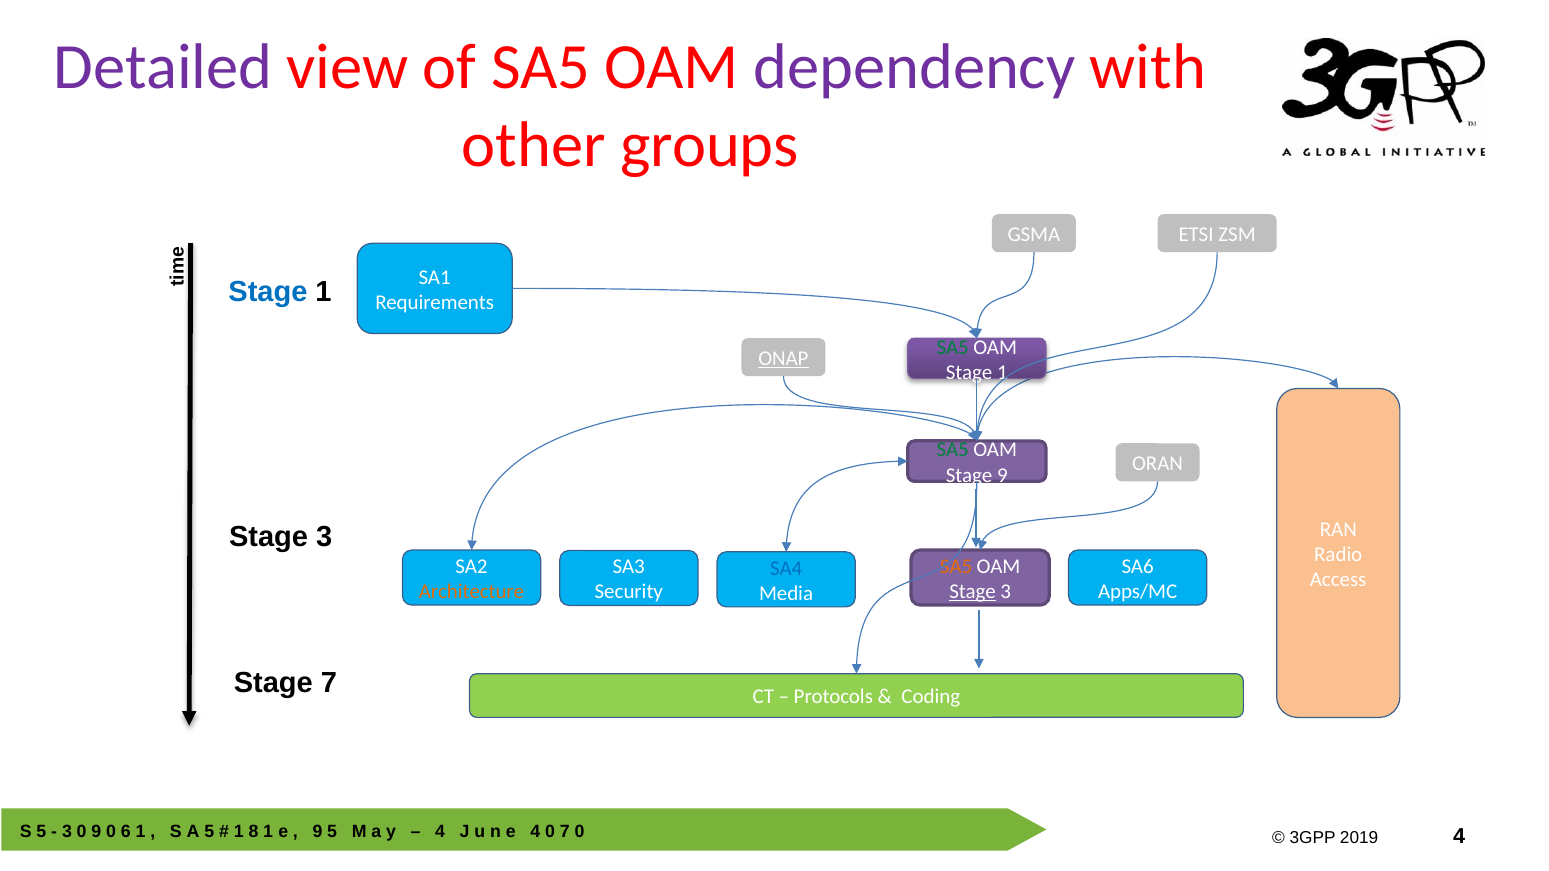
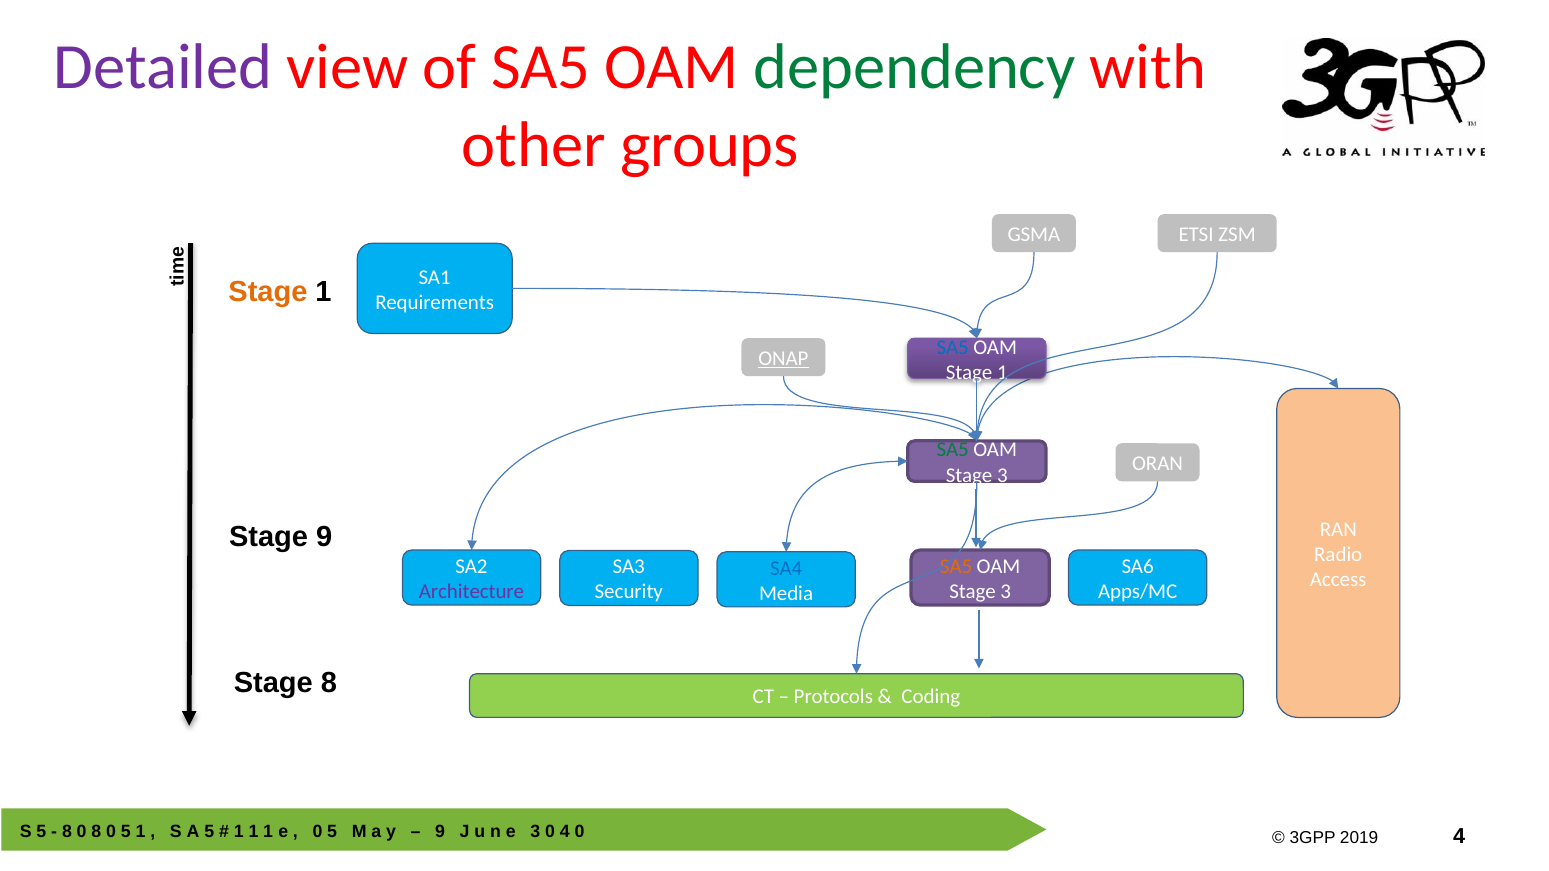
dependency colour: purple -> green
Stage at (268, 292) colour: blue -> orange
SA5 at (953, 347) colour: green -> blue
9 at (1002, 475): 9 -> 3
3 at (324, 537): 3 -> 9
Architecture colour: orange -> purple
Stage at (973, 592) underline: present -> none
Stage 7: 7 -> 8
3 at (67, 832): 3 -> 8
9 at (96, 832): 9 -> 8
6 at (126, 832): 6 -> 5
8 at (253, 832): 8 -> 1
9 at (317, 832): 9 -> 0
4 at (440, 832): 4 -> 9
4 at (535, 832): 4 -> 3
7 at (565, 832): 7 -> 4
